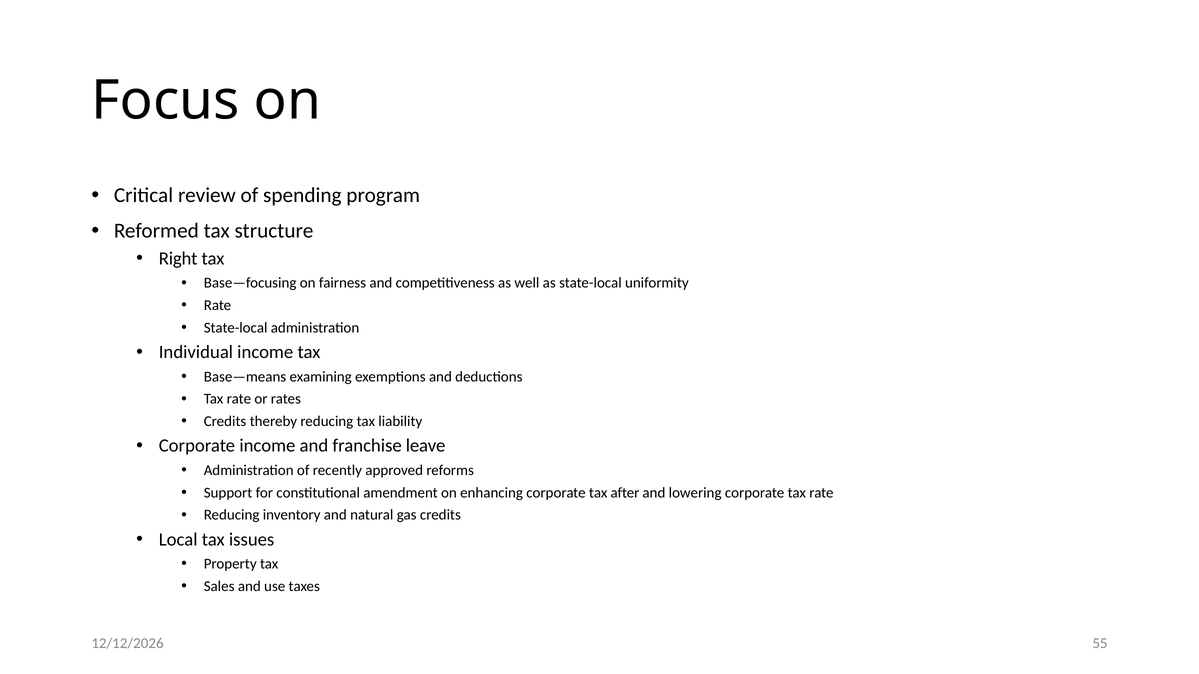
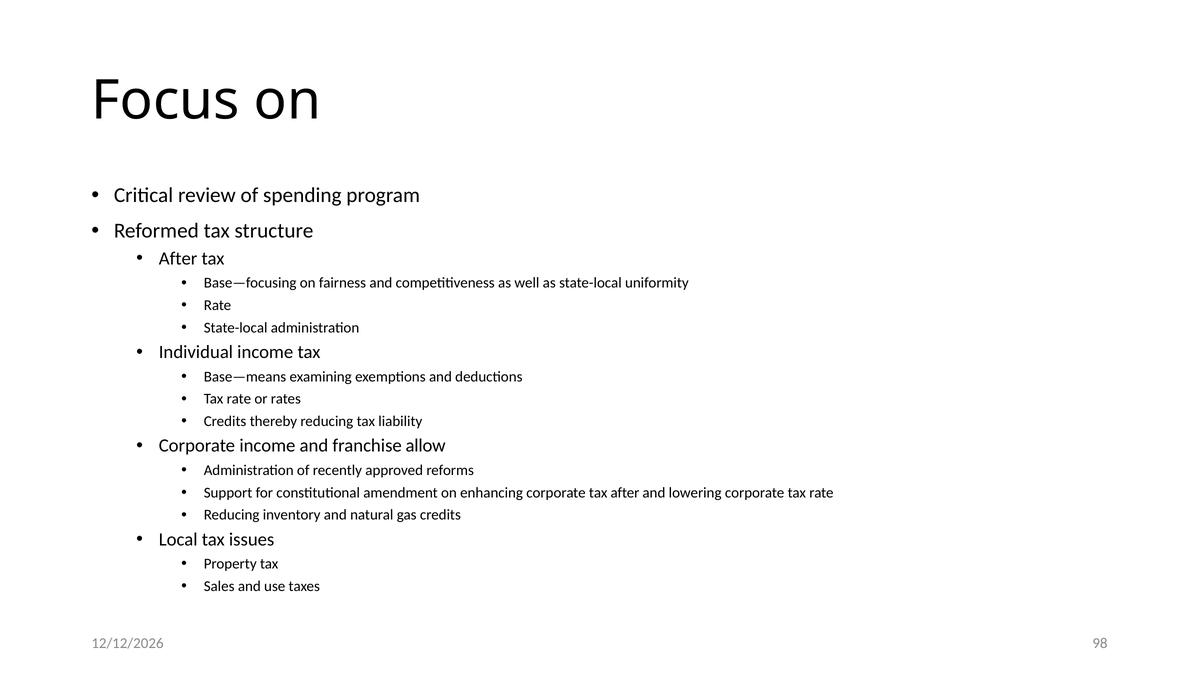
Right at (178, 259): Right -> After
leave: leave -> allow
55: 55 -> 98
